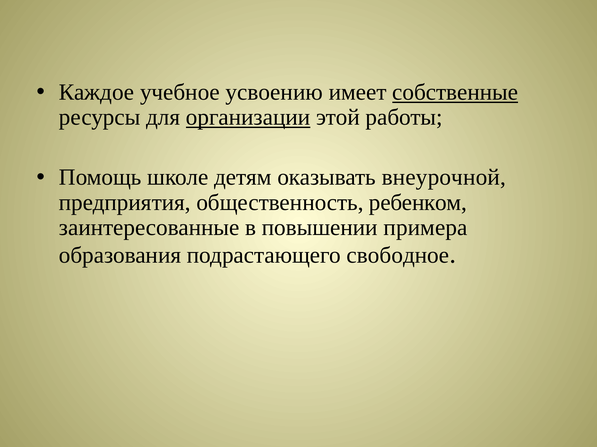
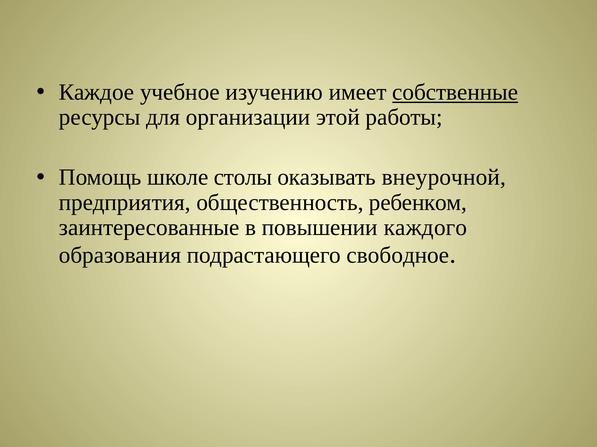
усвоению: усвоению -> изучению
организации underline: present -> none
детям: детям -> столы
примера: примера -> каждого
